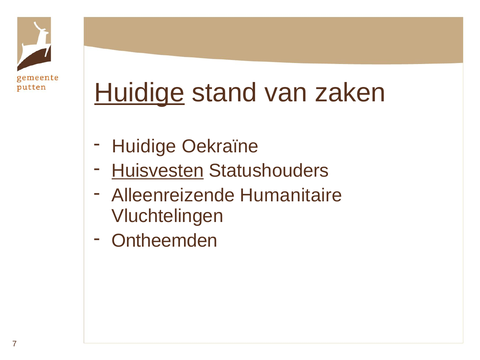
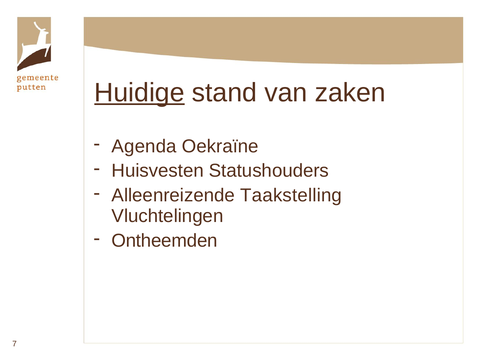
Huidige at (144, 146): Huidige -> Agenda
Huisvesten underline: present -> none
Humanitaire: Humanitaire -> Taakstelling
